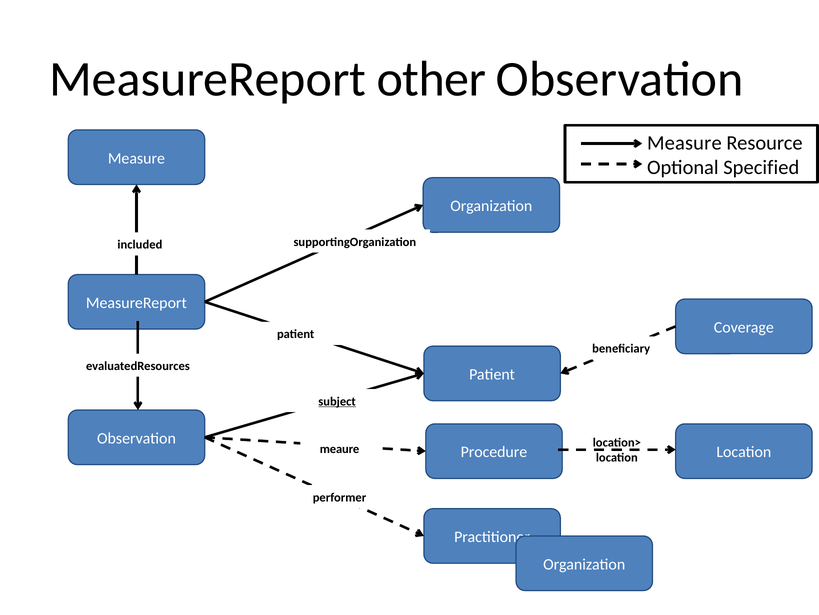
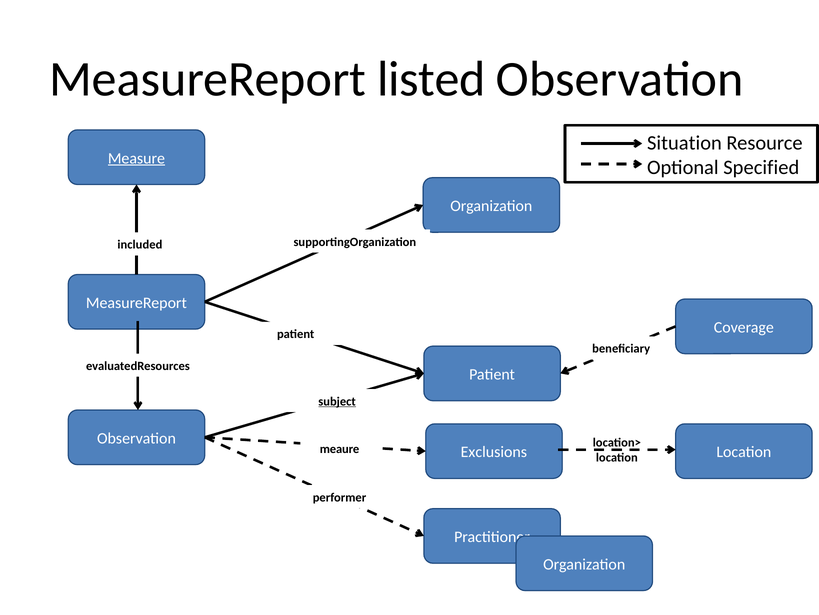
other: other -> listed
Measure at (684, 143): Measure -> Situation
Measure at (136, 158) underline: none -> present
Procedure: Procedure -> Exclusions
